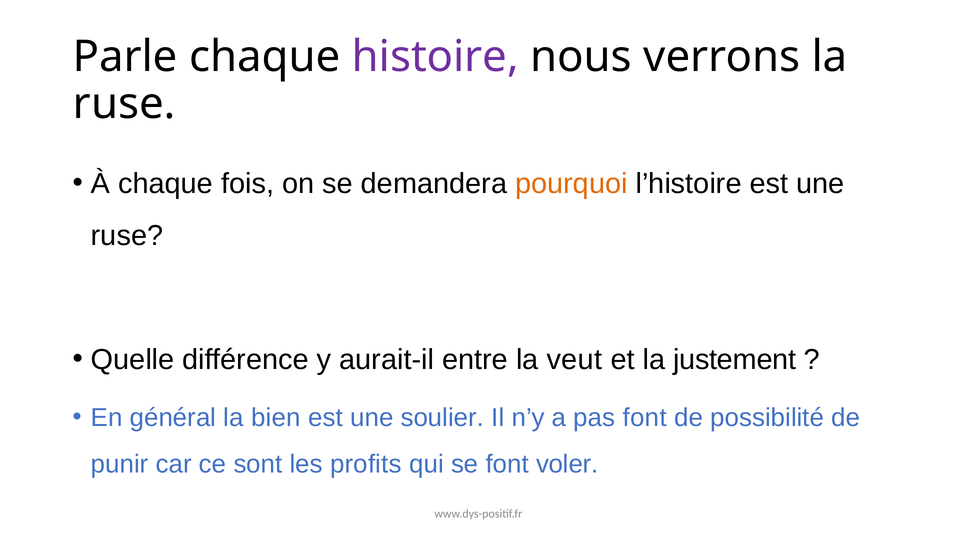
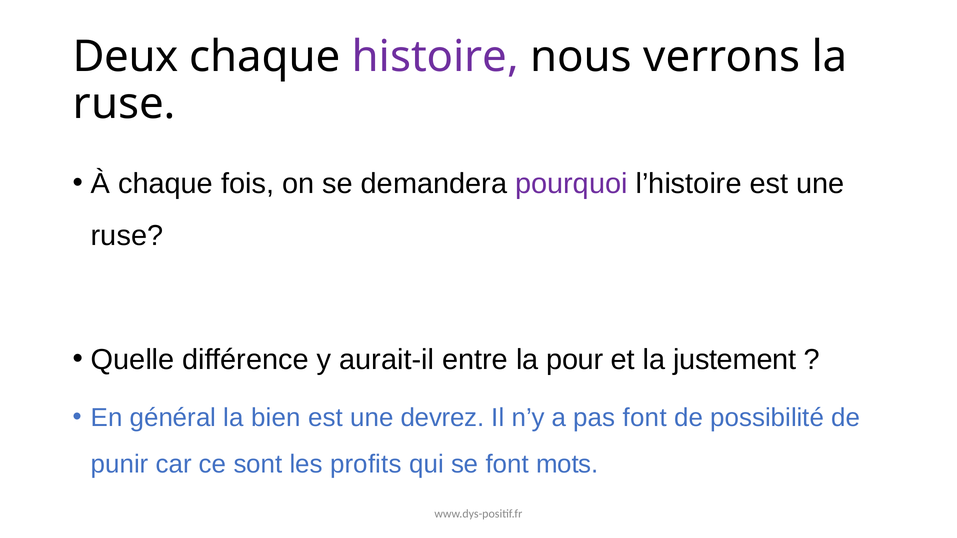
Parle: Parle -> Deux
pourquoi colour: orange -> purple
veut: veut -> pour
soulier: soulier -> devrez
voler: voler -> mots
